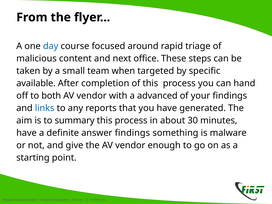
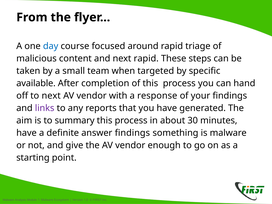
next office: office -> rapid
to both: both -> next
advanced: advanced -> response
links colour: blue -> purple
